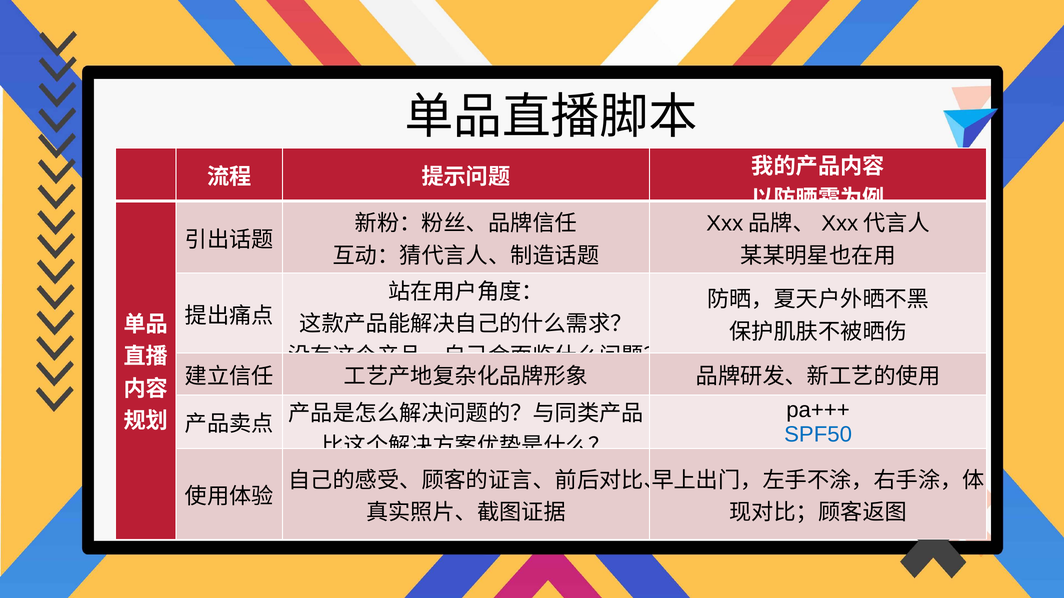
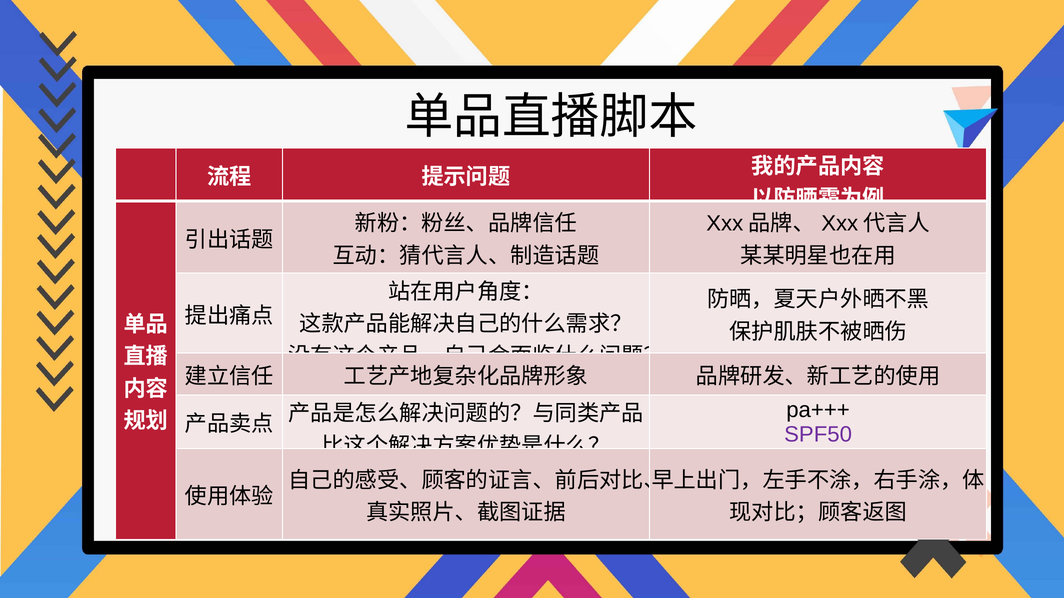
SPF50 colour: blue -> purple
